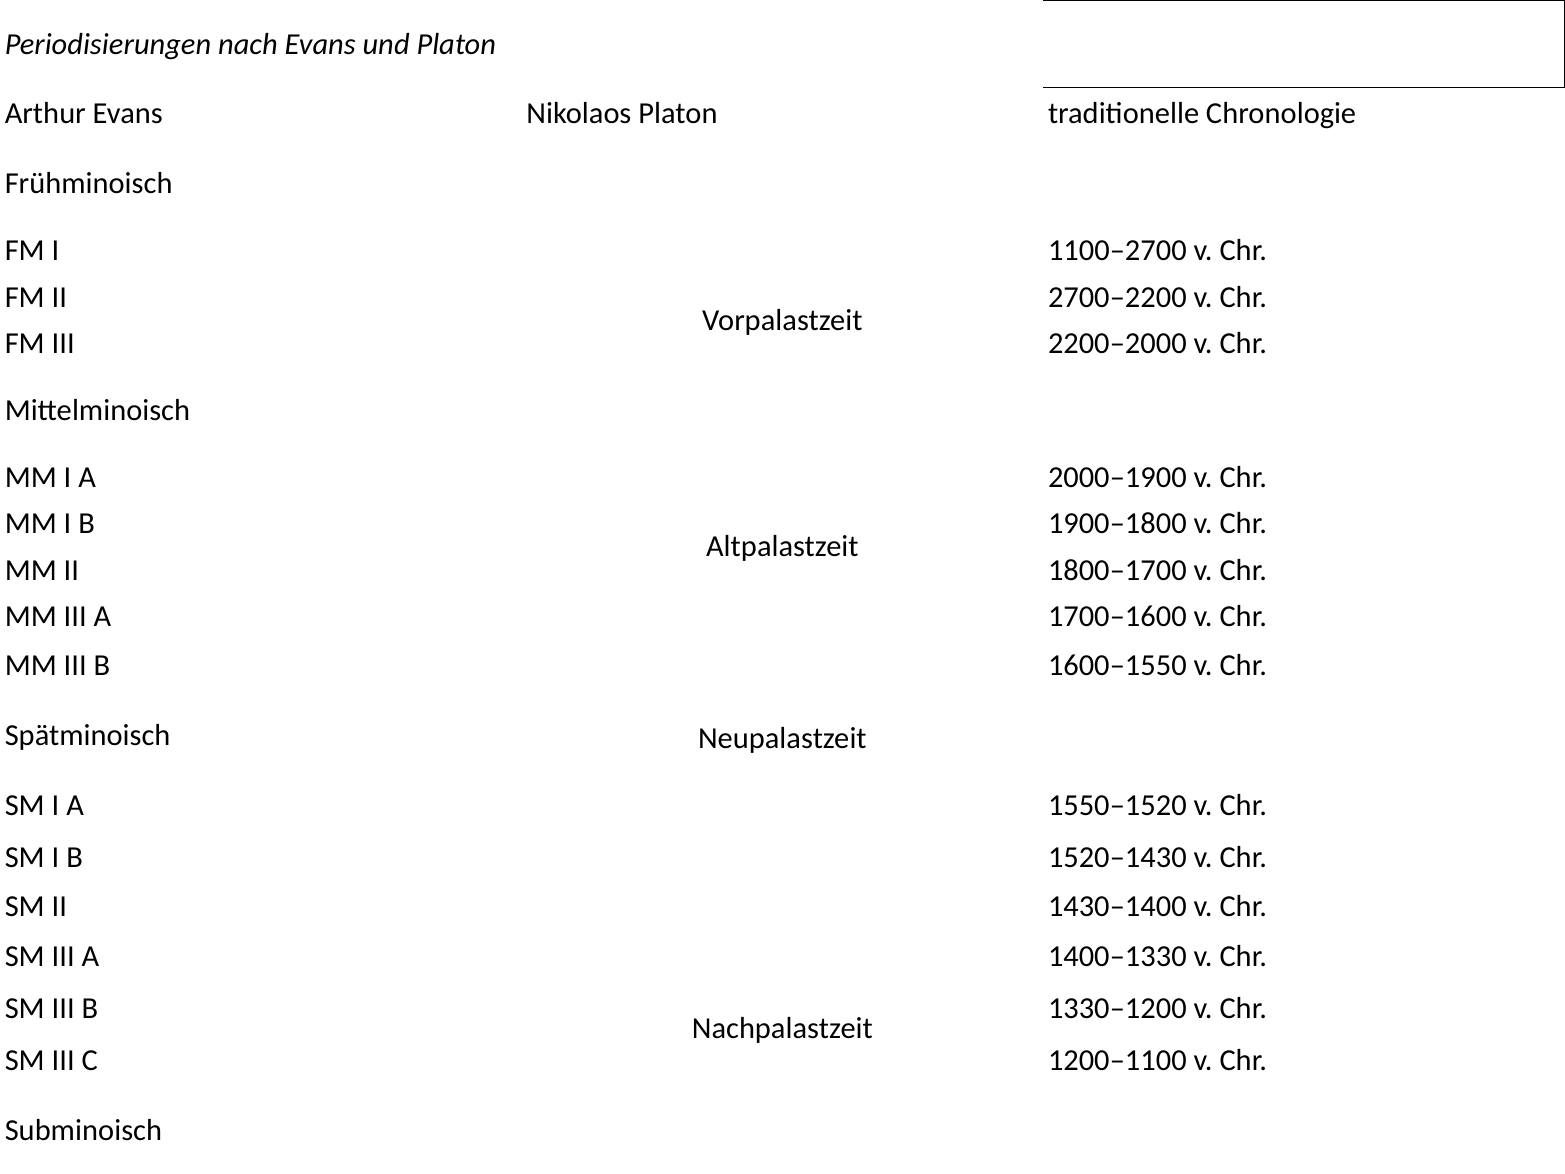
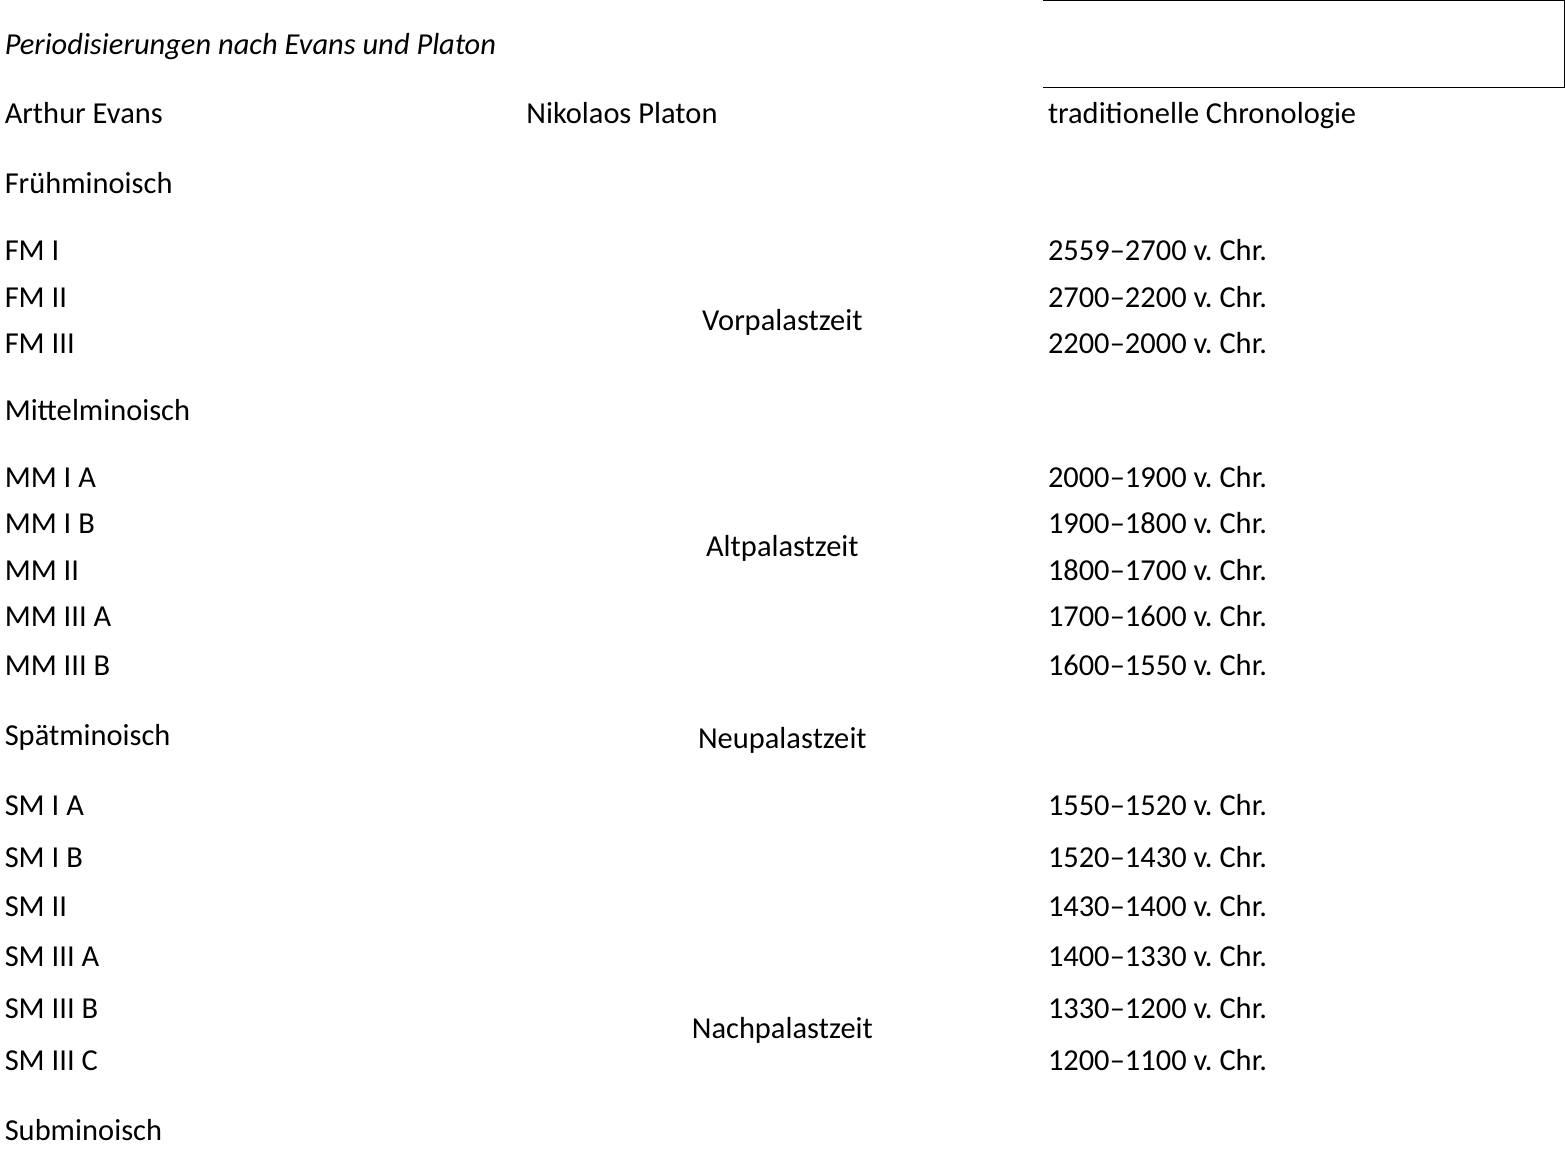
1100–2700: 1100–2700 -> 2559–2700
